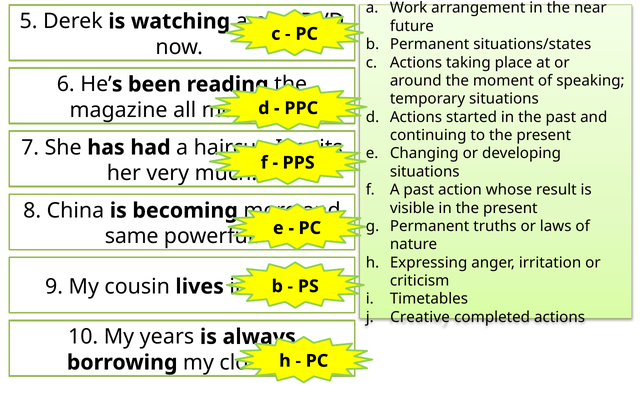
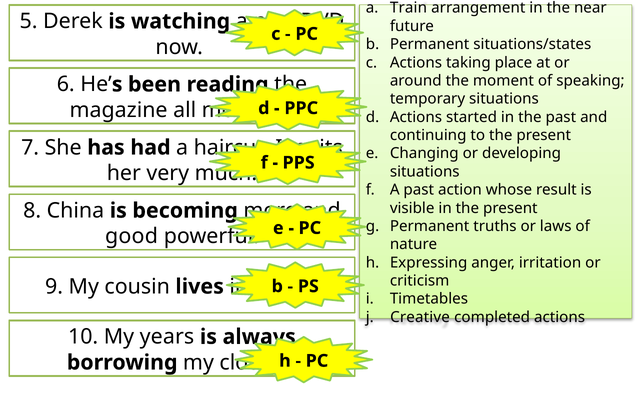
Work: Work -> Train
same: same -> good
